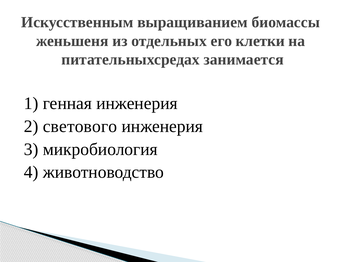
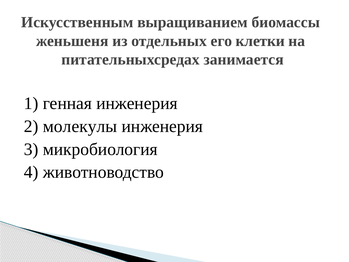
светового: светового -> молекулы
